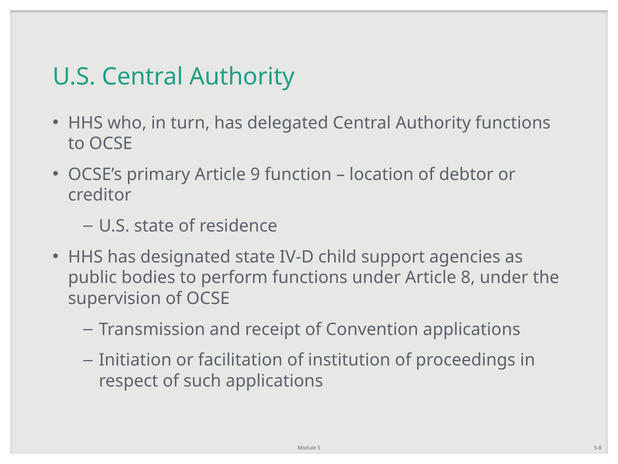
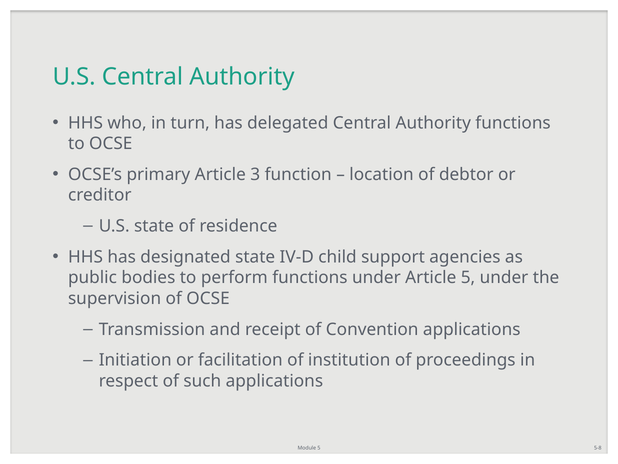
9: 9 -> 3
Article 8: 8 -> 5
